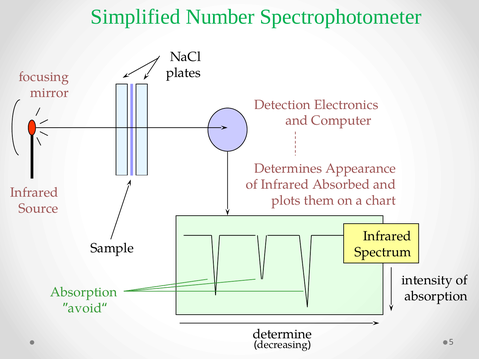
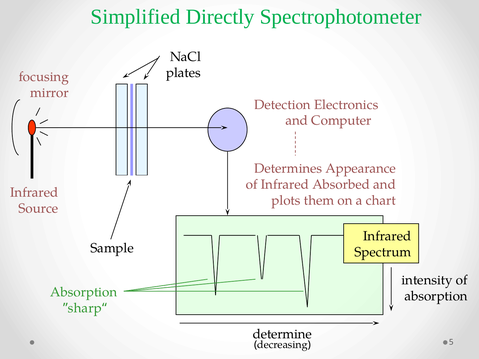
Number: Number -> Directly
avoid: avoid -> sharp
